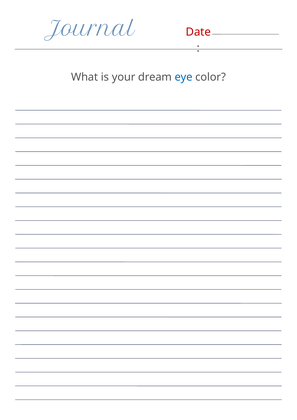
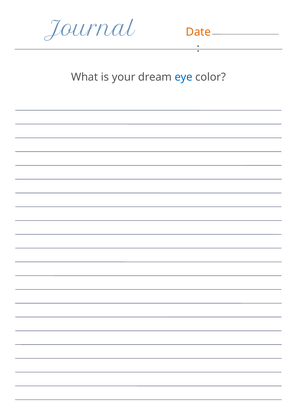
Date colour: red -> orange
